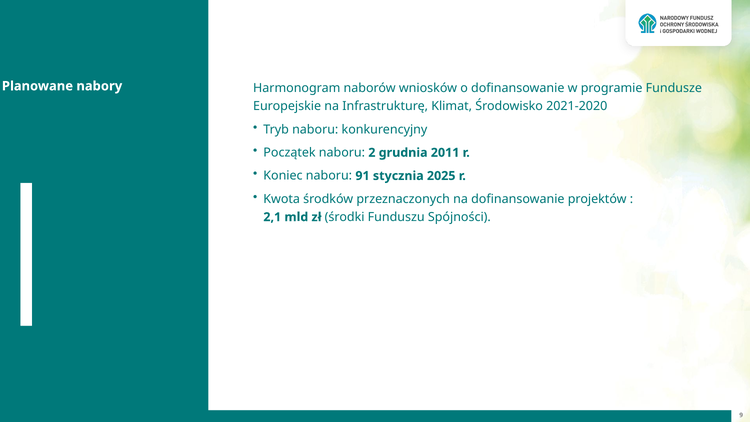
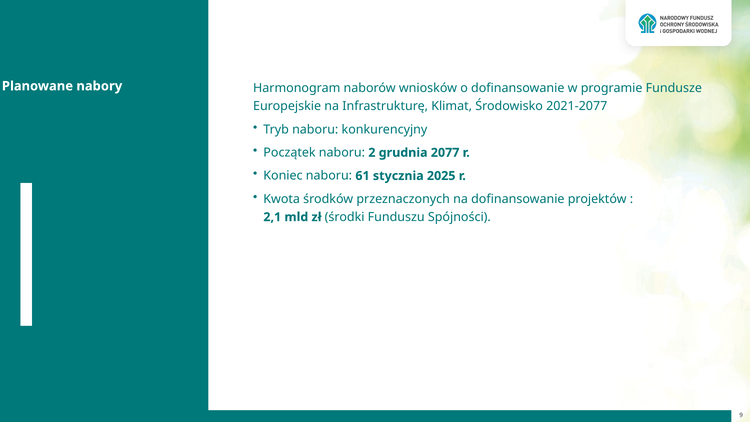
2021-2020: 2021-2020 -> 2021-2077
2011: 2011 -> 2077
91: 91 -> 61
